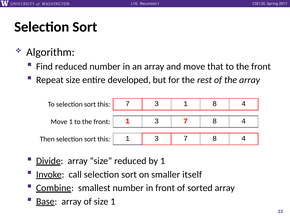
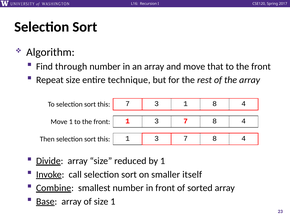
Find reduced: reduced -> through
developed: developed -> technique
